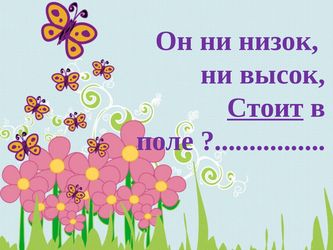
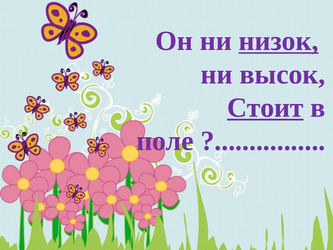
низок underline: none -> present
